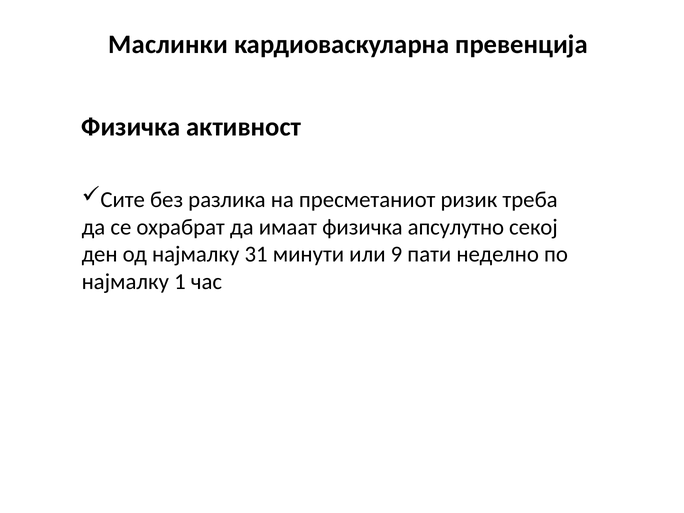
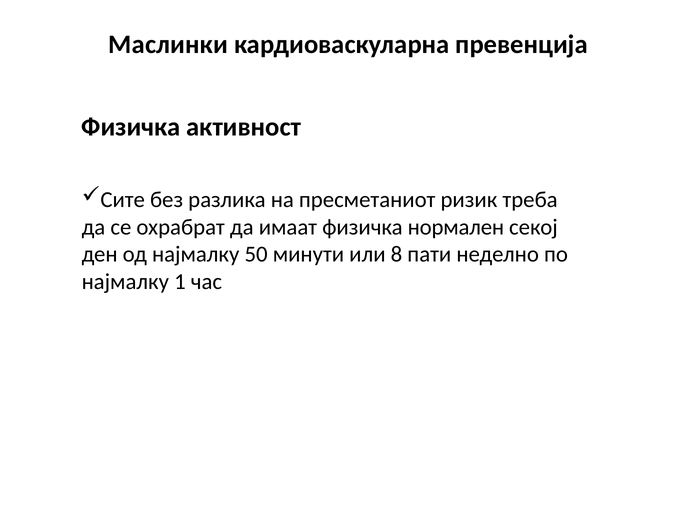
апсулутно: апсулутно -> нормален
31: 31 -> 50
9: 9 -> 8
